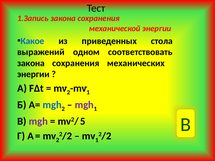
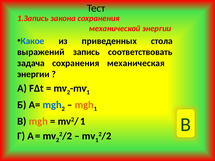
одном: одном -> запись
закона at (31, 63): закона -> задача
механических: механических -> механическая
mgh at (84, 105) colour: purple -> orange
mgh at (38, 122) colour: purple -> orange
mv2/ 5: 5 -> 1
